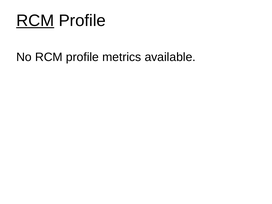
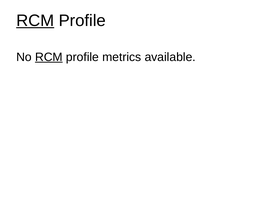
RCM at (49, 57) underline: none -> present
